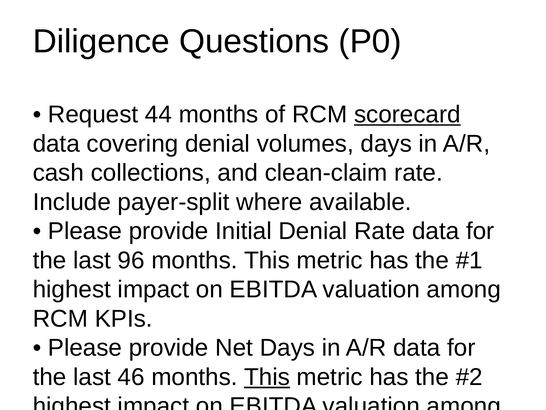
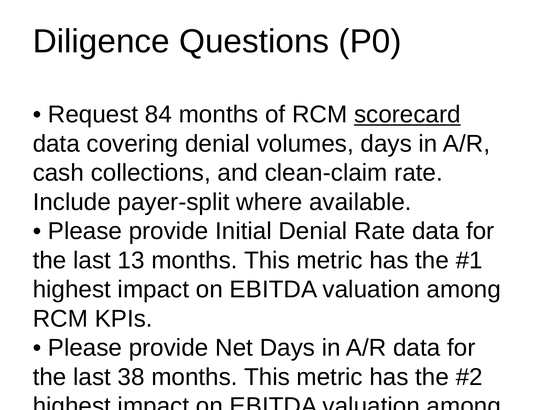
44: 44 -> 84
96: 96 -> 13
46: 46 -> 38
This at (267, 377) underline: present -> none
